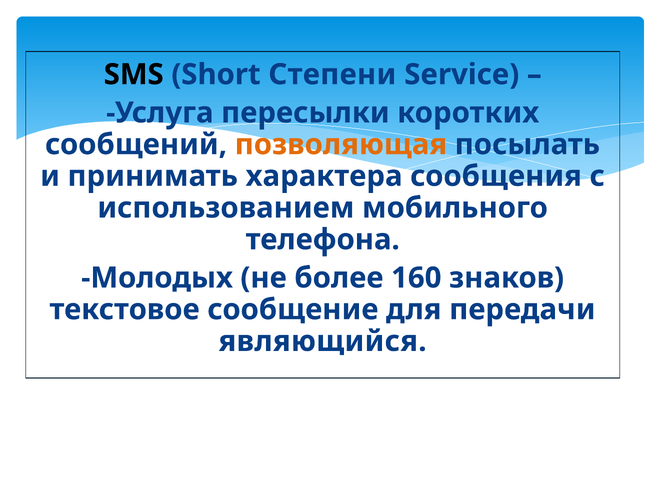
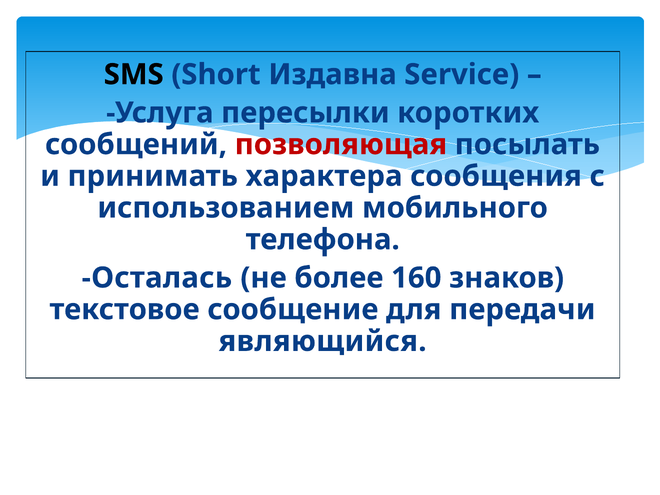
Степени: Степени -> Издавна
позволяющая colour: orange -> red
Молодых: Молодых -> Осталась
